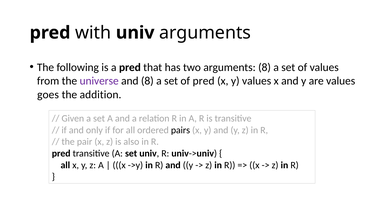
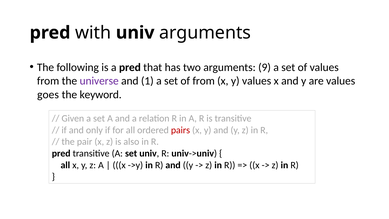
arguments 8: 8 -> 9
and 8: 8 -> 1
of pred: pred -> from
addition: addition -> keyword
pairs colour: black -> red
